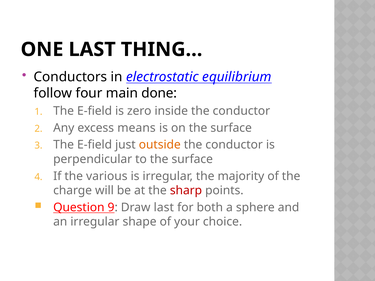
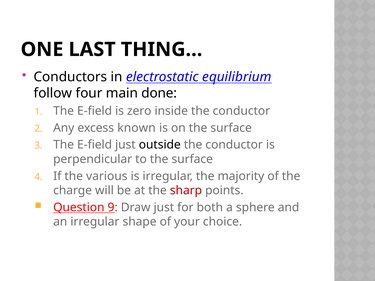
means: means -> known
outside colour: orange -> black
Draw last: last -> just
